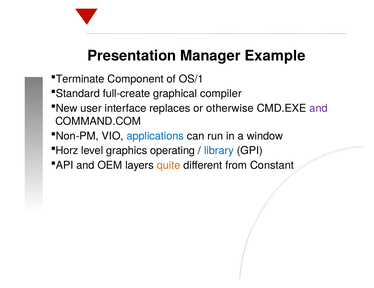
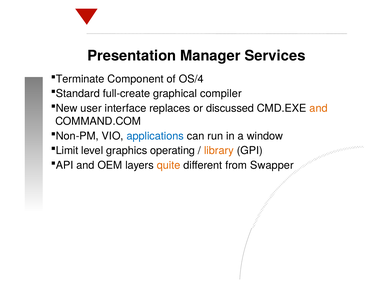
Example: Example -> Services
OS/1: OS/1 -> OS/4
otherwise: otherwise -> discussed
and at (319, 108) colour: purple -> orange
Horz: Horz -> Limit
library colour: blue -> orange
Constant: Constant -> Swapper
